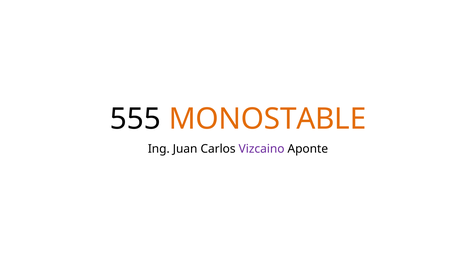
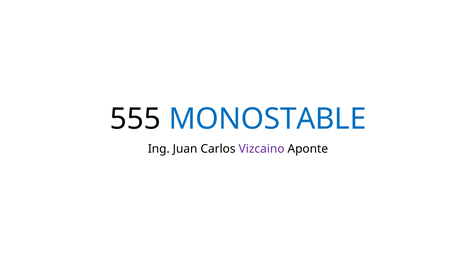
MONOSTABLE colour: orange -> blue
